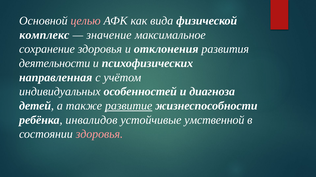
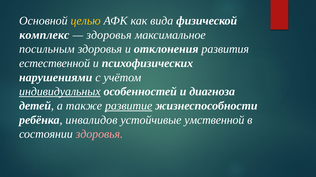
целью colour: pink -> yellow
значение at (109, 35): значение -> здоровья
сохранение: сохранение -> посильным
деятельности: деятельности -> естественной
направленная: направленная -> нарушениями
индивидуальных underline: none -> present
